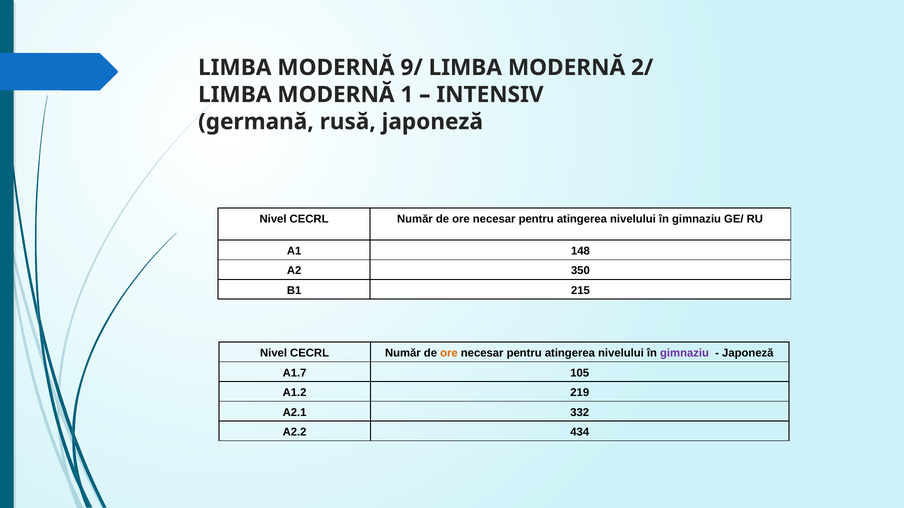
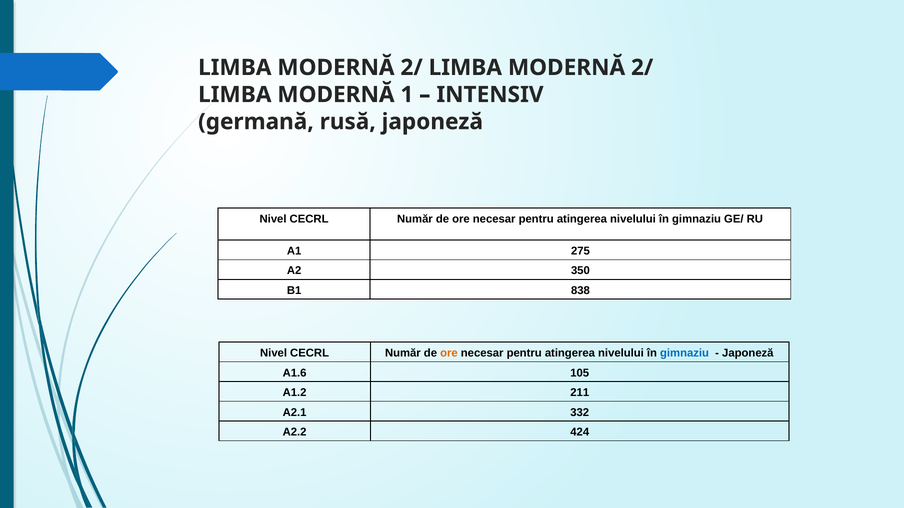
9/ at (412, 68): 9/ -> 2/
148: 148 -> 275
215: 215 -> 838
gimnaziu at (685, 353) colour: purple -> blue
A1.7: A1.7 -> A1.6
219: 219 -> 211
434: 434 -> 424
